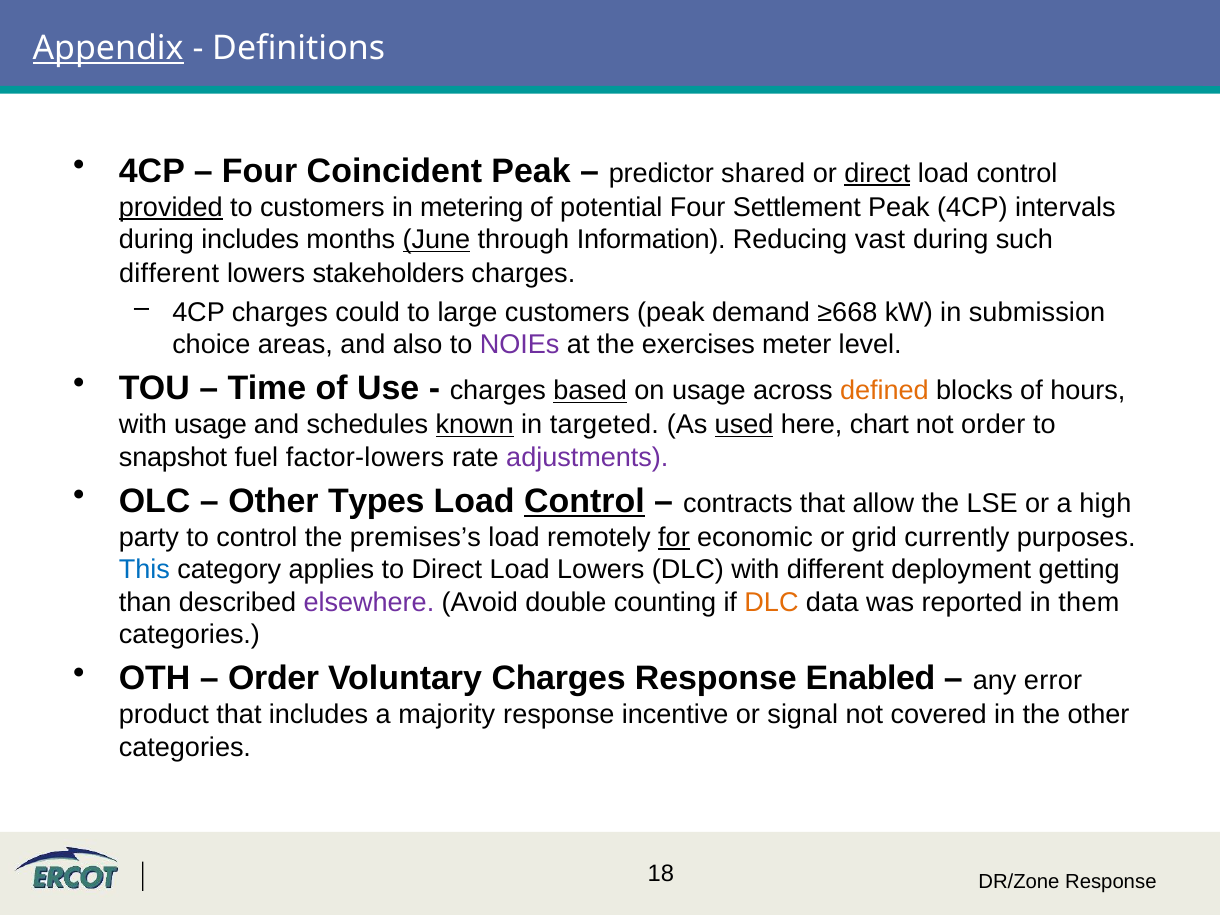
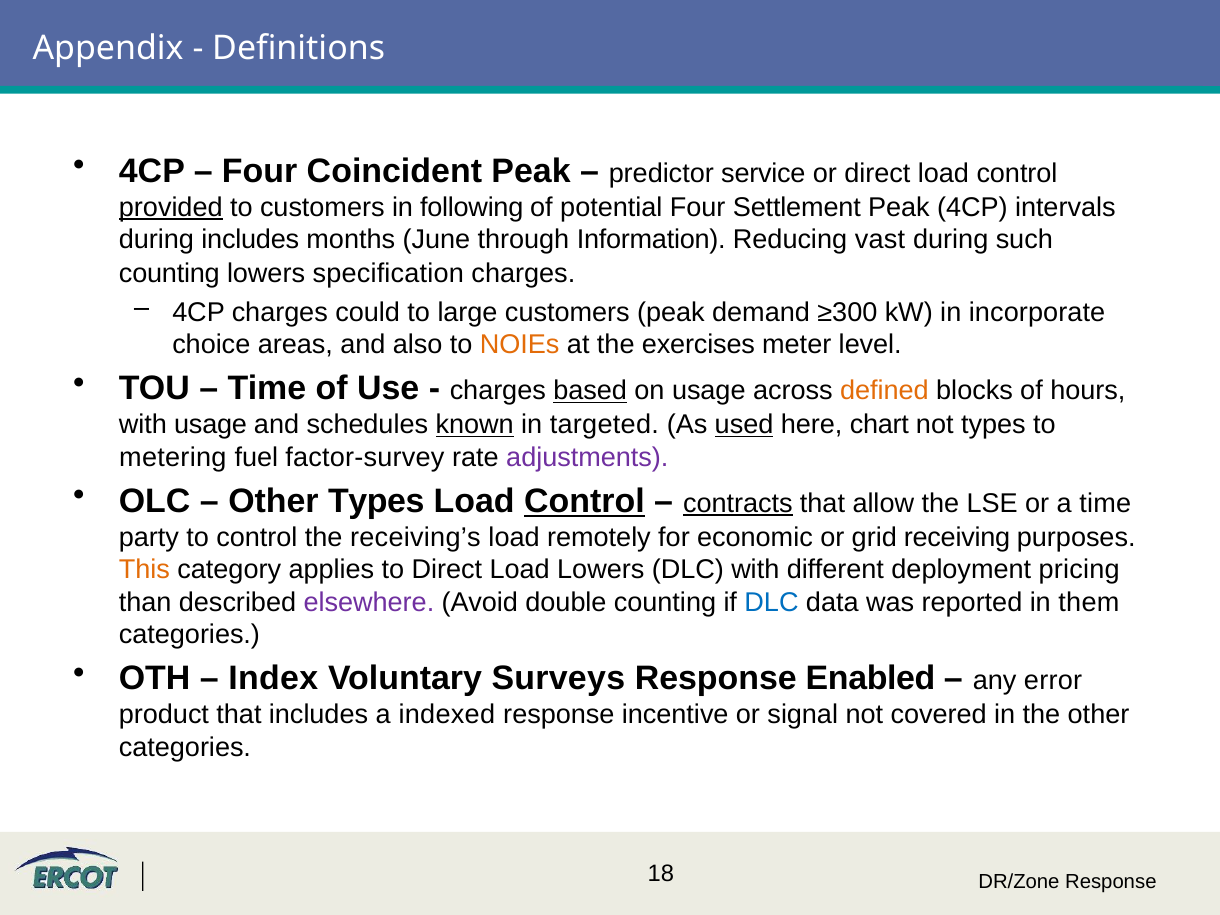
Appendix underline: present -> none
shared: shared -> service
direct at (877, 173) underline: present -> none
metering: metering -> following
June underline: present -> none
different at (169, 274): different -> counting
stakeholders: stakeholders -> specification
≥668: ≥668 -> ≥300
submission: submission -> incorporate
NOIEs colour: purple -> orange
not order: order -> types
snapshot: snapshot -> metering
factor-lowers: factor-lowers -> factor-survey
contracts underline: none -> present
a high: high -> time
premises’s: premises’s -> receiving’s
for underline: present -> none
currently: currently -> receiving
This colour: blue -> orange
getting: getting -> pricing
DLC at (772, 602) colour: orange -> blue
Order at (274, 679): Order -> Index
Voluntary Charges: Charges -> Surveys
majority: majority -> indexed
